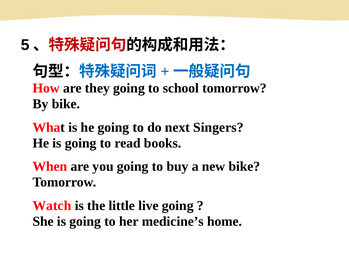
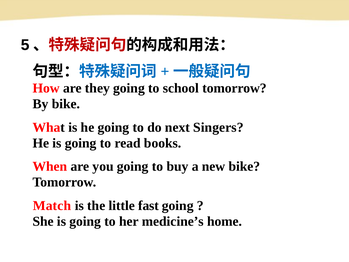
Watch: Watch -> Match
live: live -> fast
